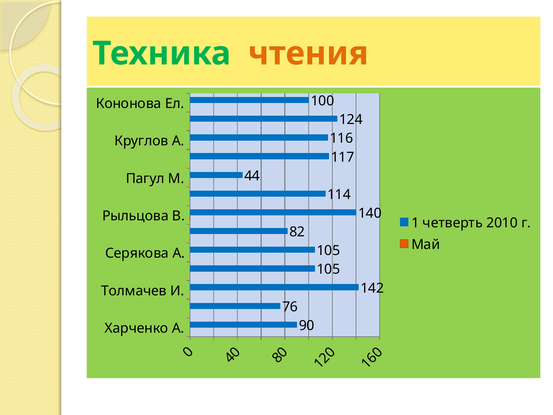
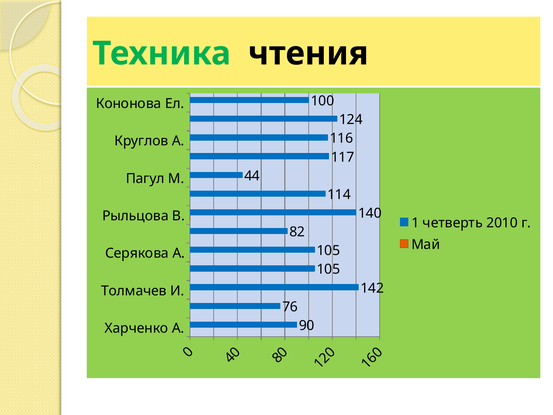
чтения colour: orange -> black
